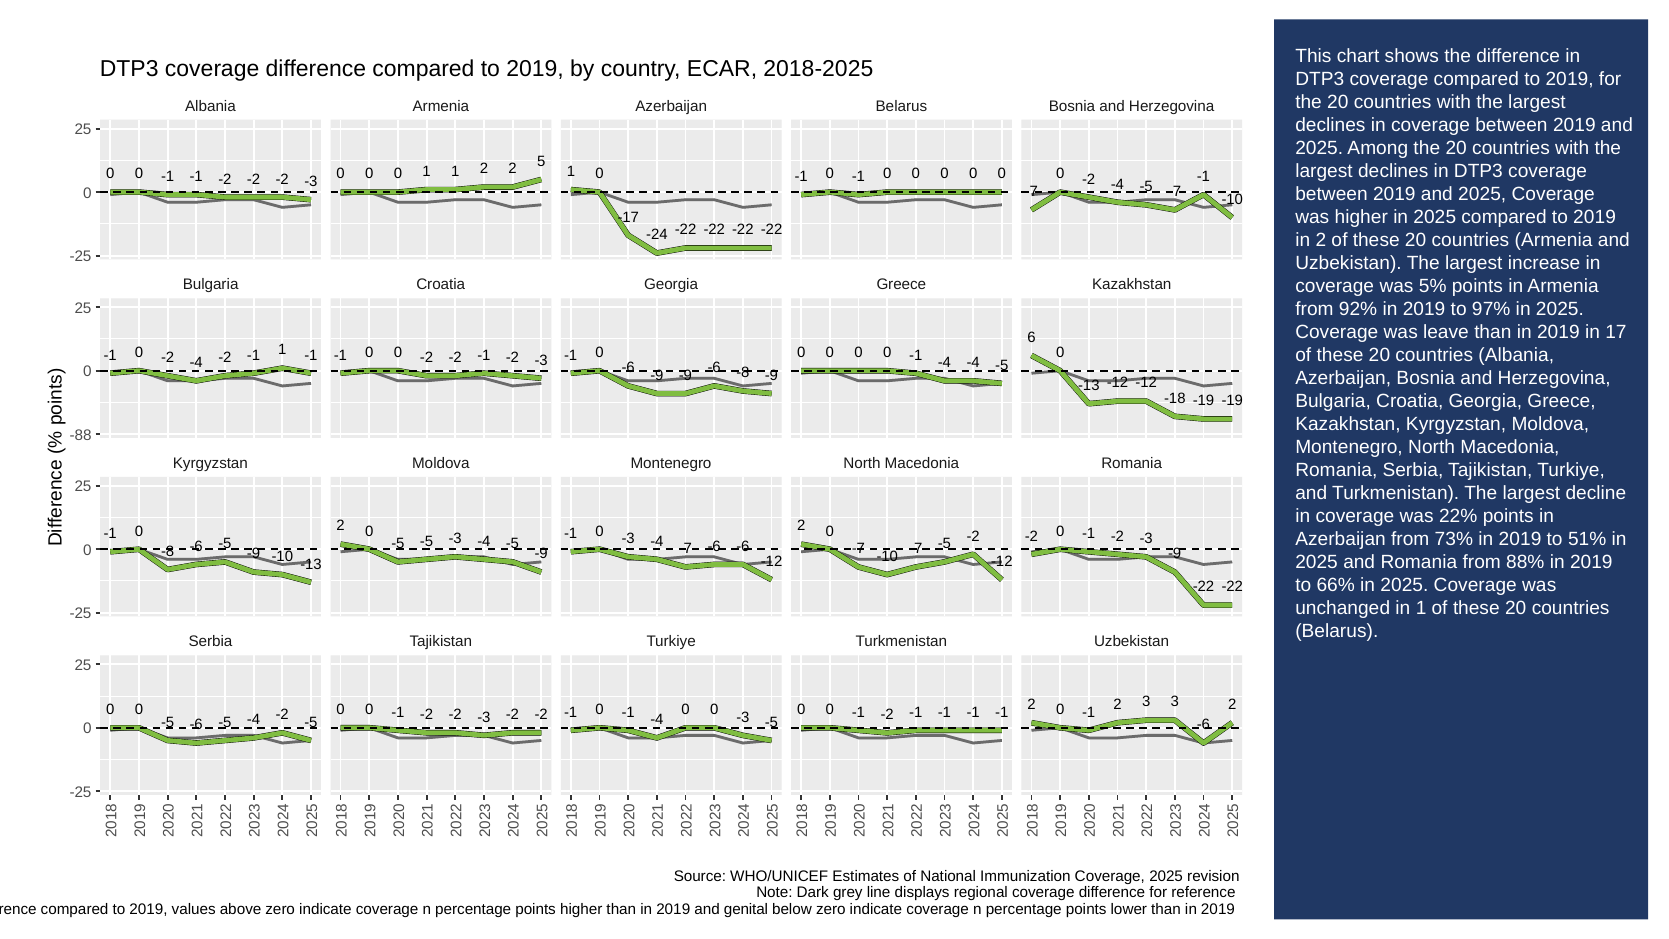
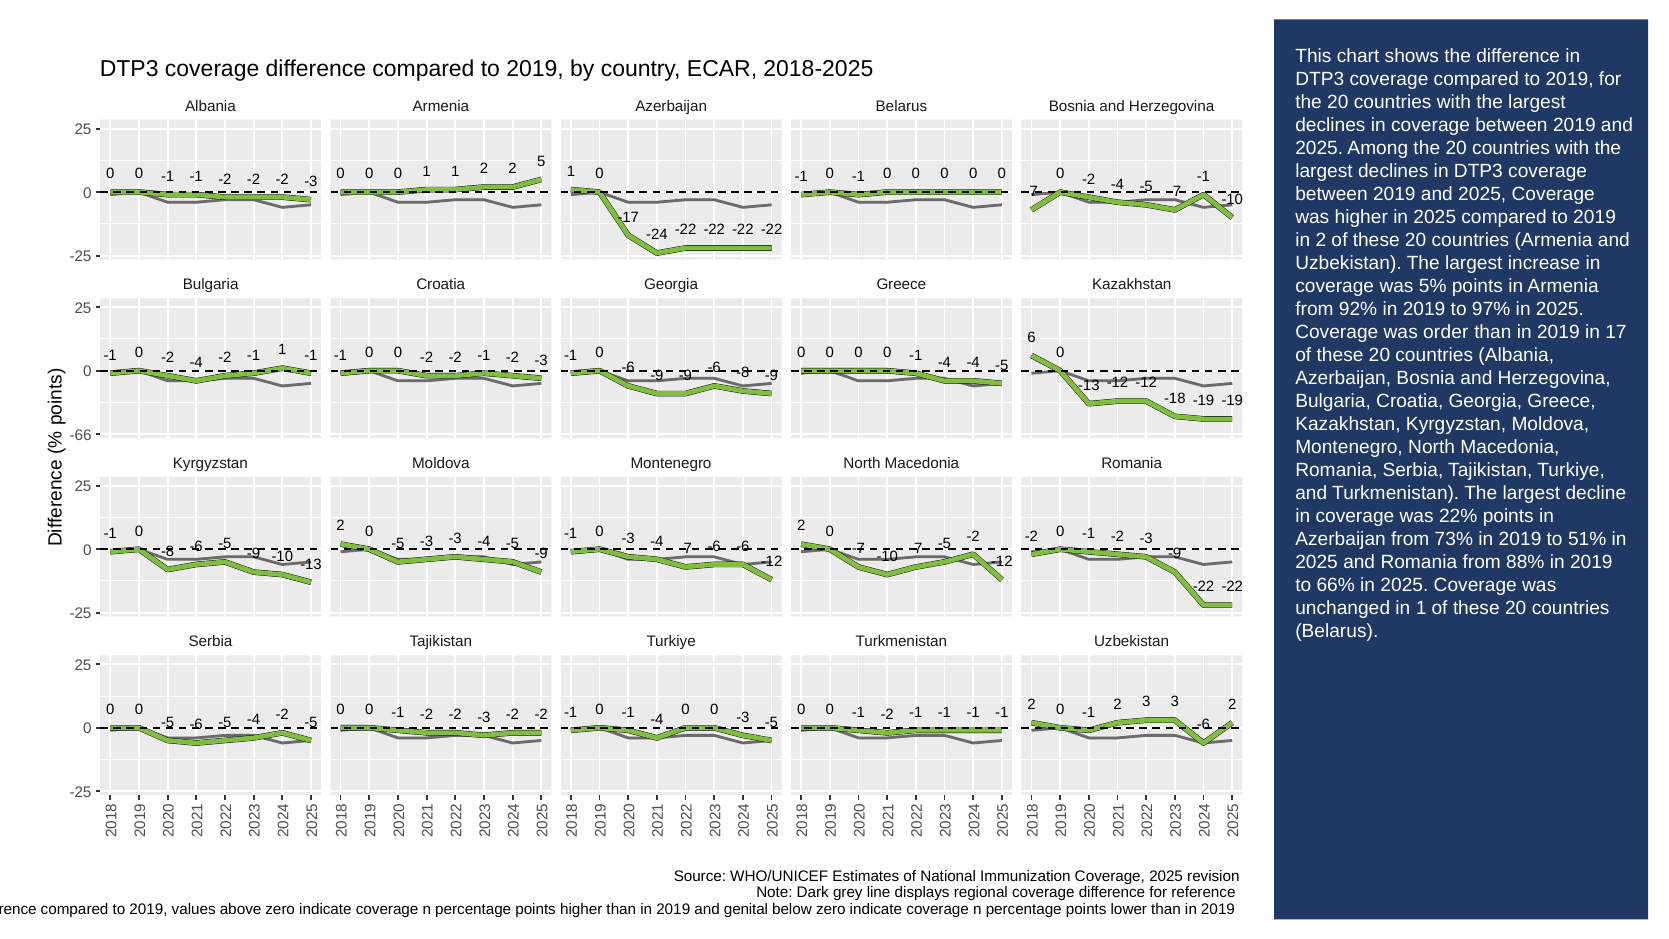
leave: leave -> order
-88: -88 -> -66
-5 -5: -5 -> -3
